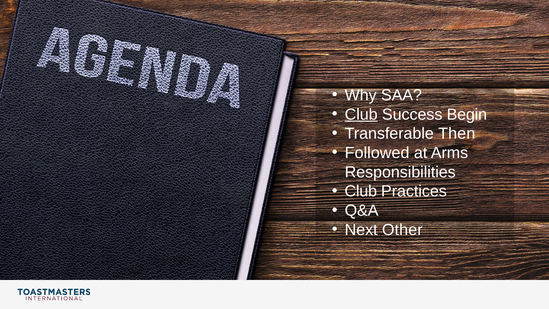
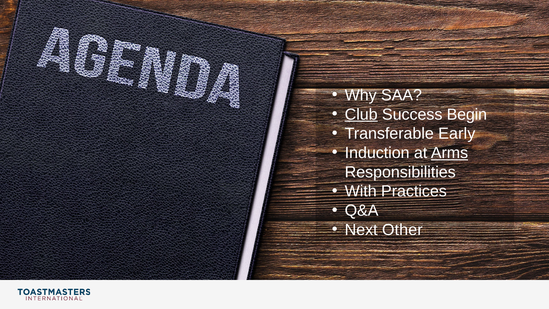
Then: Then -> Early
Followed: Followed -> Induction
Arms underline: none -> present
Club at (361, 191): Club -> With
